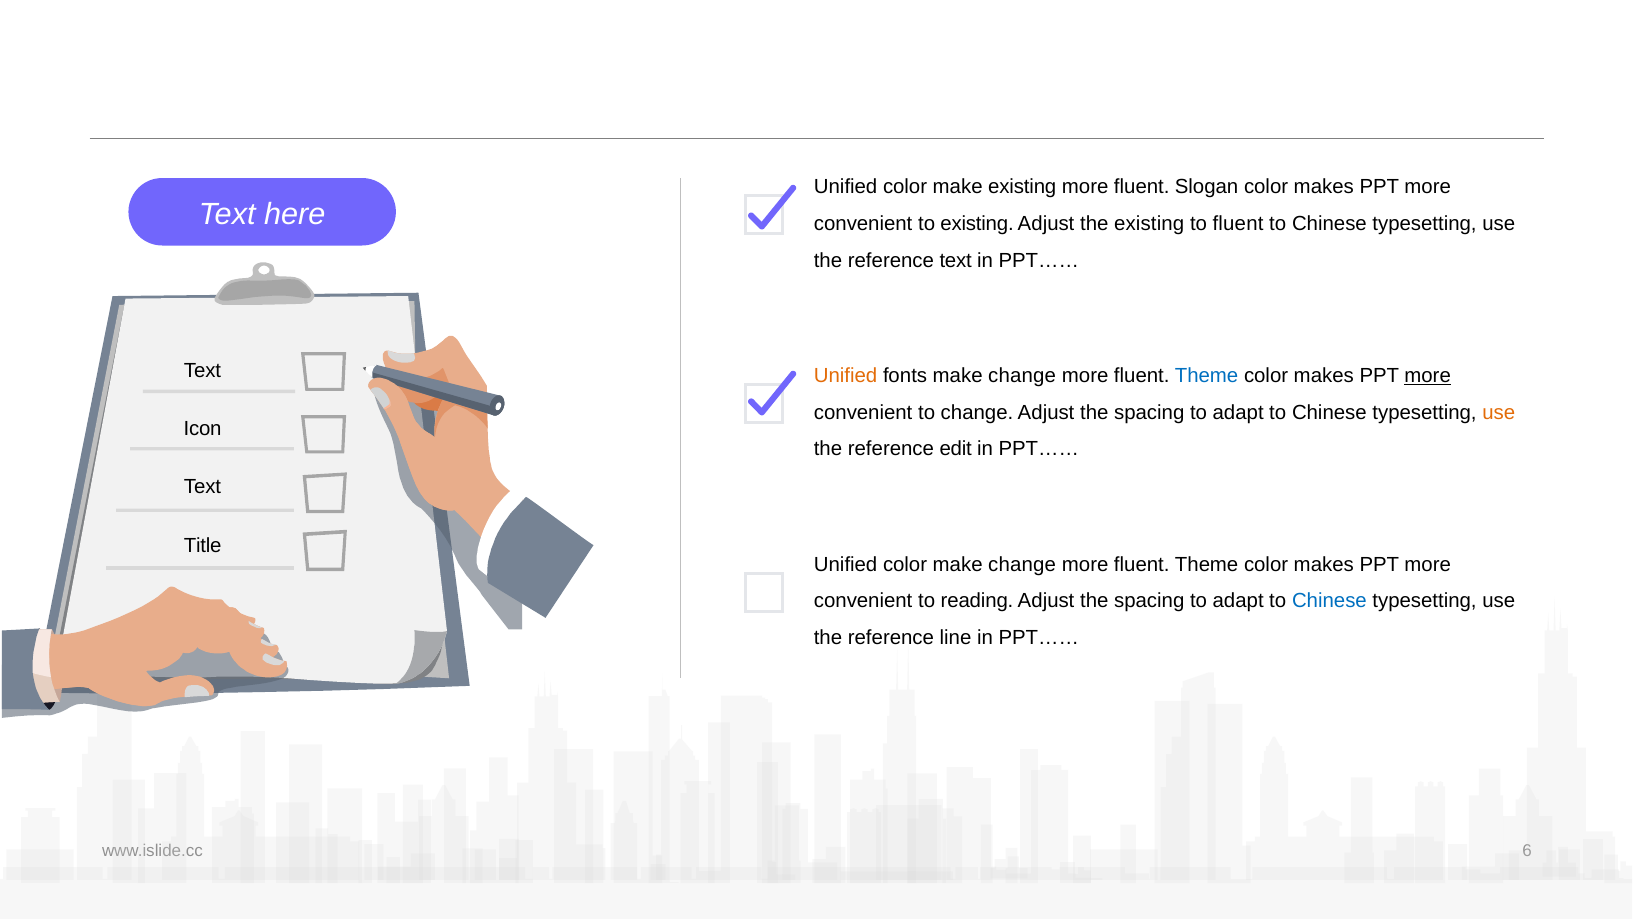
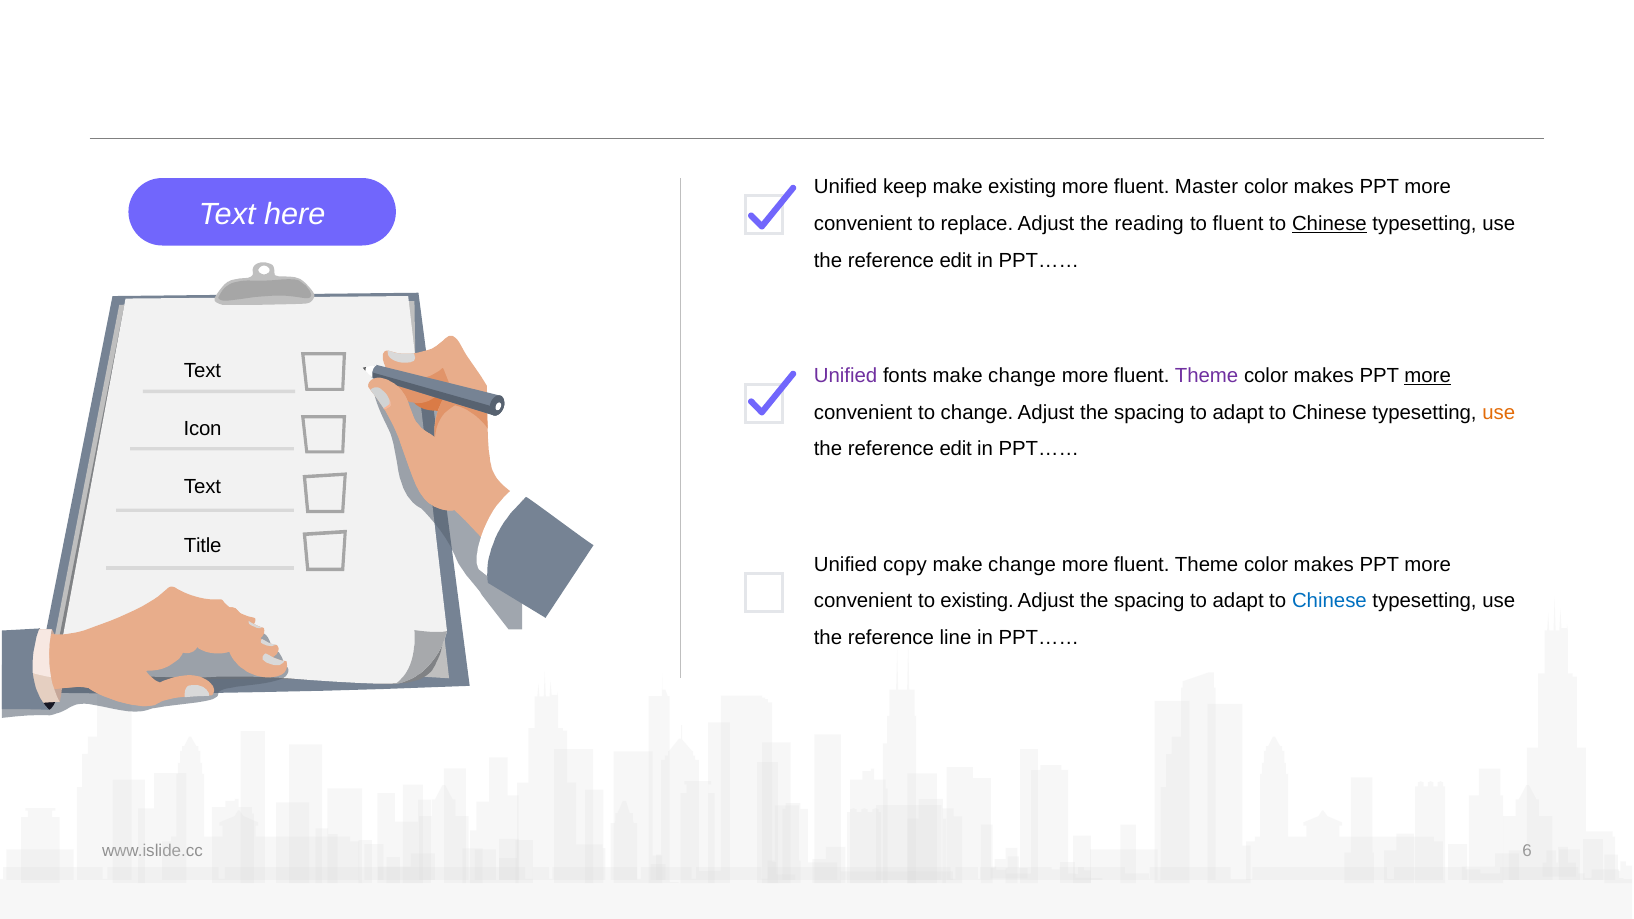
color at (905, 187): color -> keep
Slogan: Slogan -> Master
to existing: existing -> replace
the existing: existing -> reading
Chinese at (1329, 224) underline: none -> present
text at (956, 261): text -> edit
Unified at (846, 376) colour: orange -> purple
Theme at (1207, 376) colour: blue -> purple
color at (905, 565): color -> copy
to reading: reading -> existing
